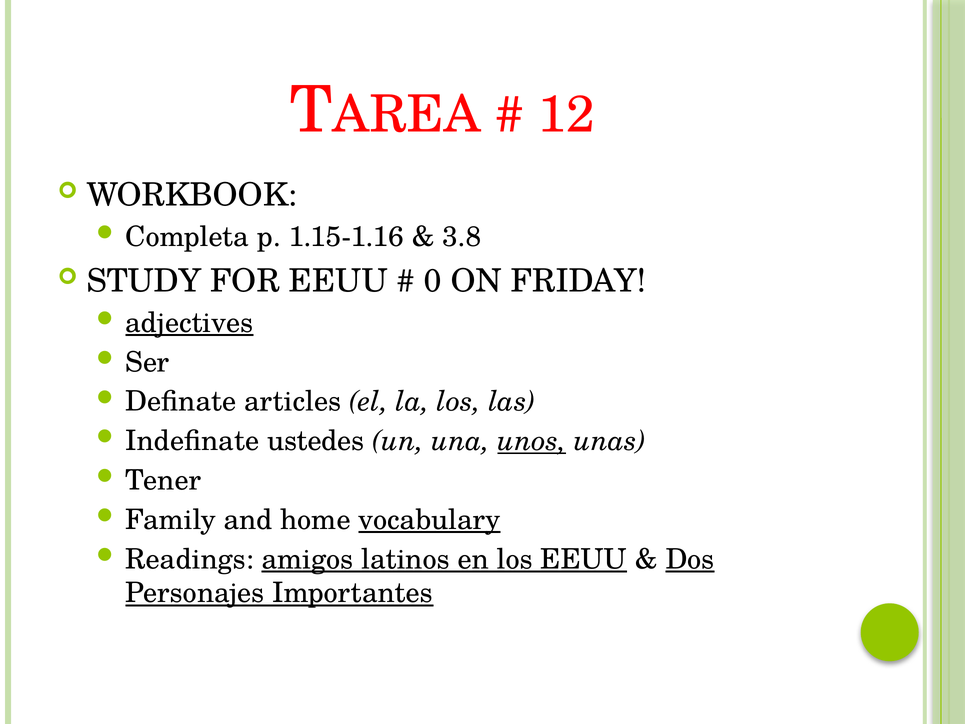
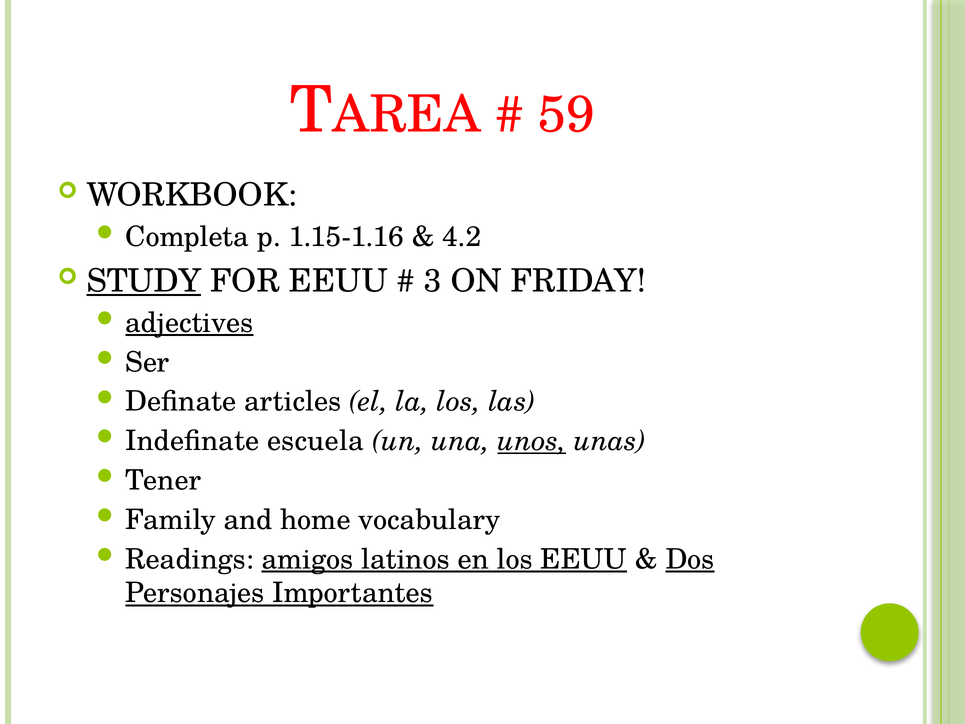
12: 12 -> 59
3.8: 3.8 -> 4.2
STUDY underline: none -> present
0: 0 -> 3
ustedes: ustedes -> escuela
vocabulary underline: present -> none
